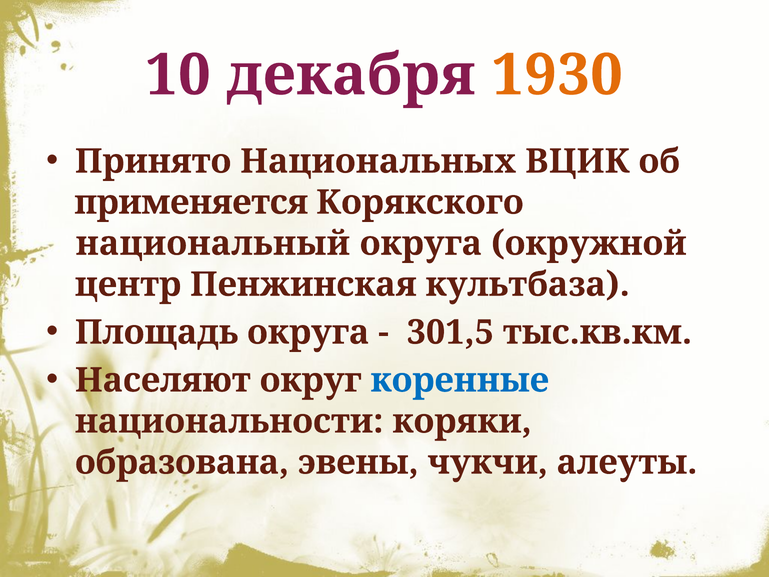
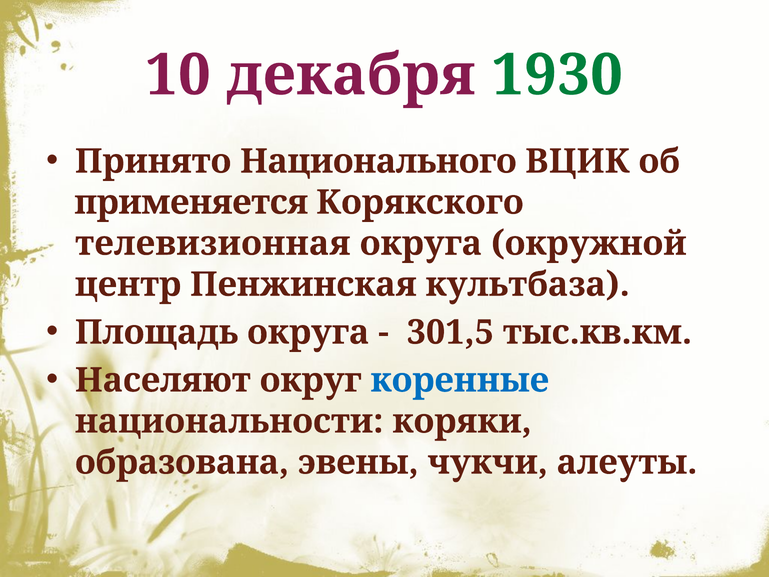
1930 colour: orange -> green
Национальных: Национальных -> Национального
национальный: национальный -> телевизионная
